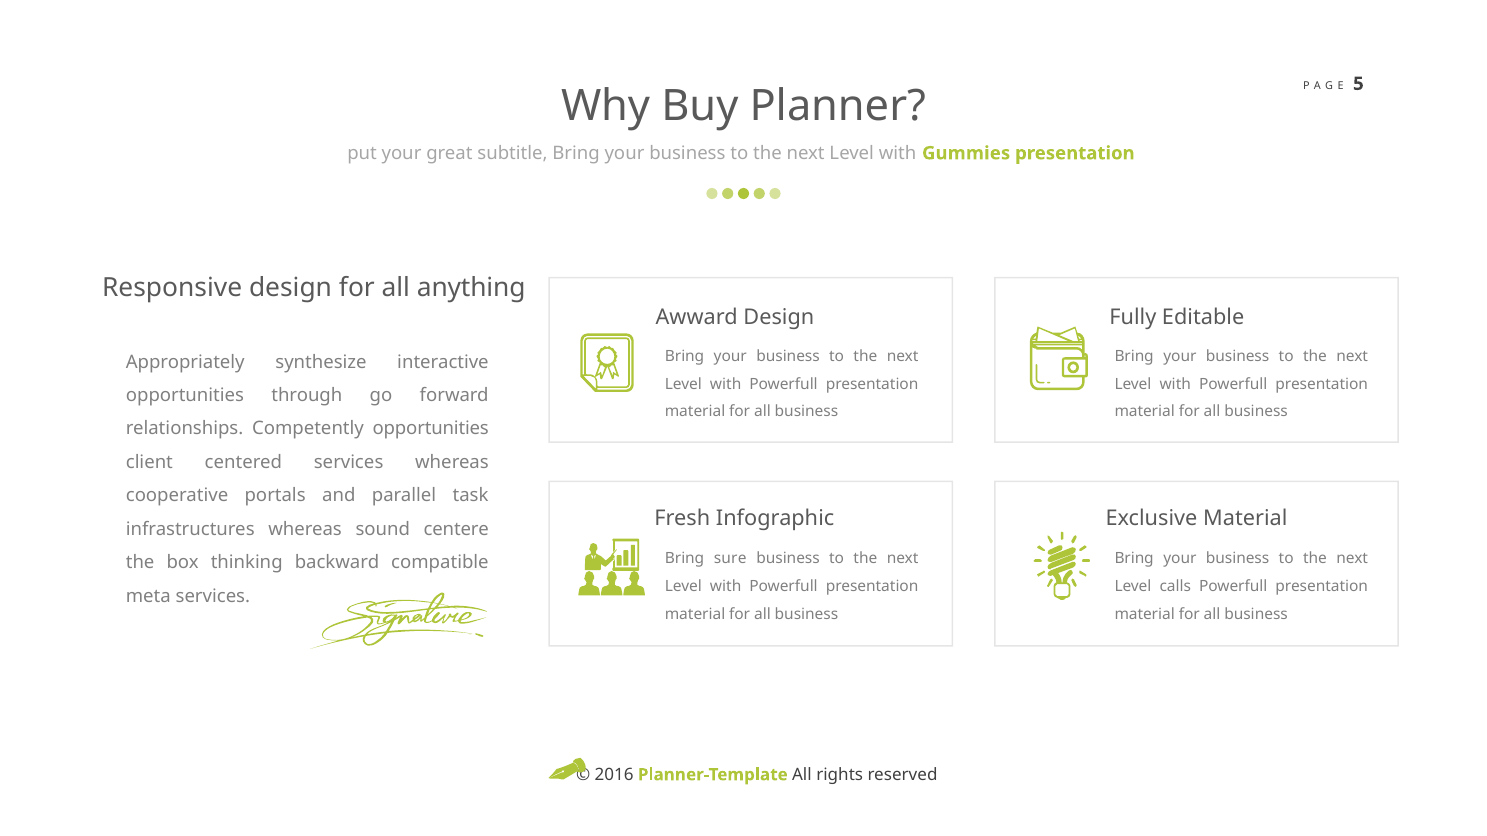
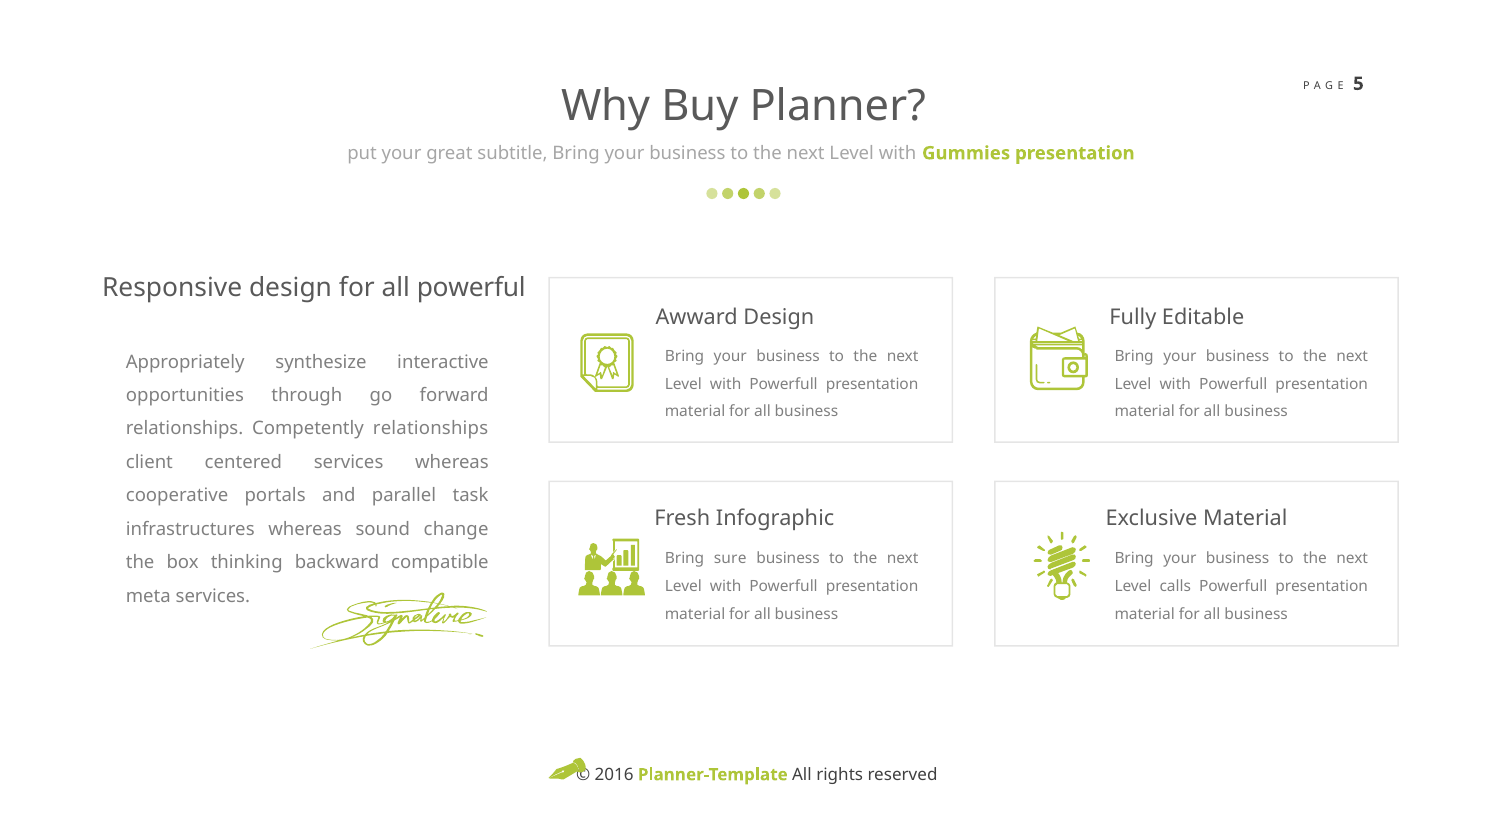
anything: anything -> powerful
Competently opportunities: opportunities -> relationships
centere: centere -> change
